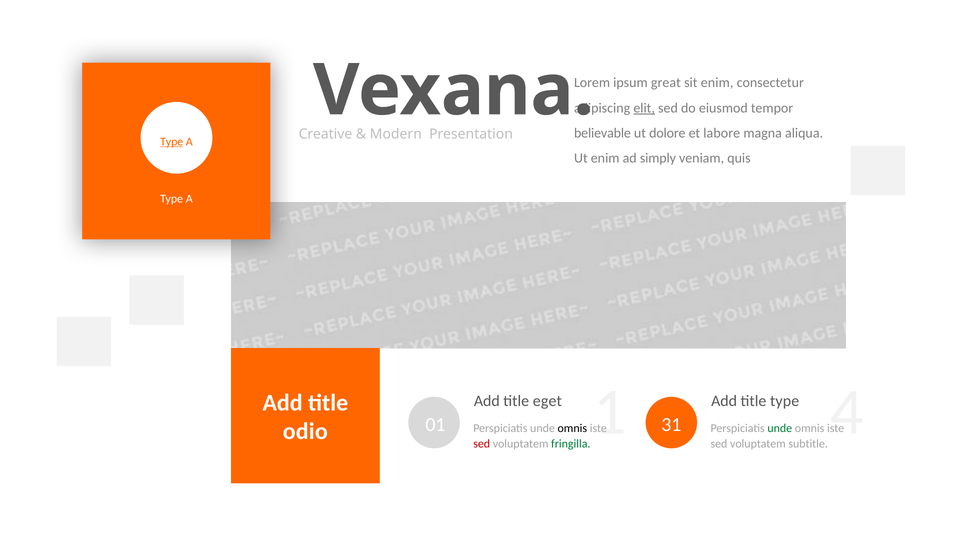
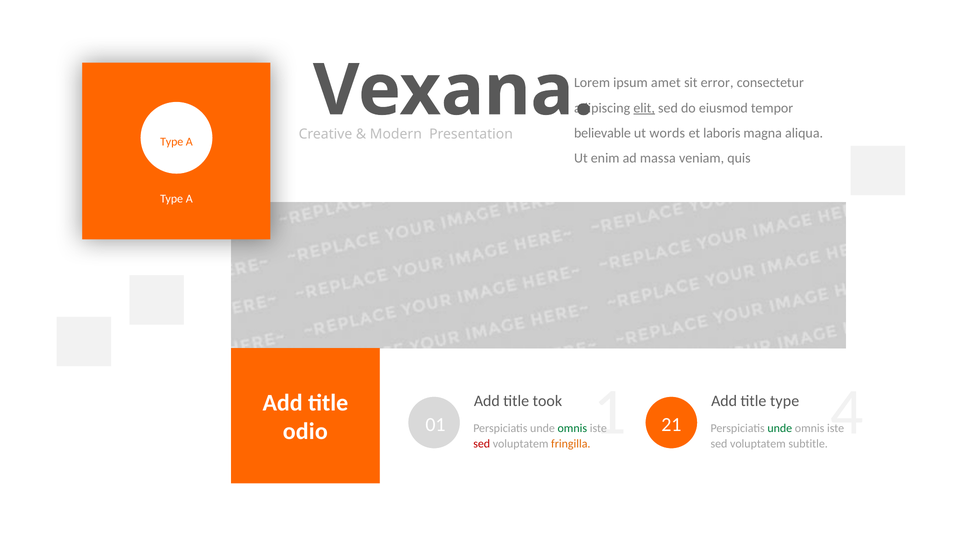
great: great -> amet
sit enim: enim -> error
dolore: dolore -> words
labore: labore -> laboris
Type at (172, 142) underline: present -> none
simply: simply -> massa
eget: eget -> took
31: 31 -> 21
omnis at (572, 428) colour: black -> green
fringilla colour: green -> orange
